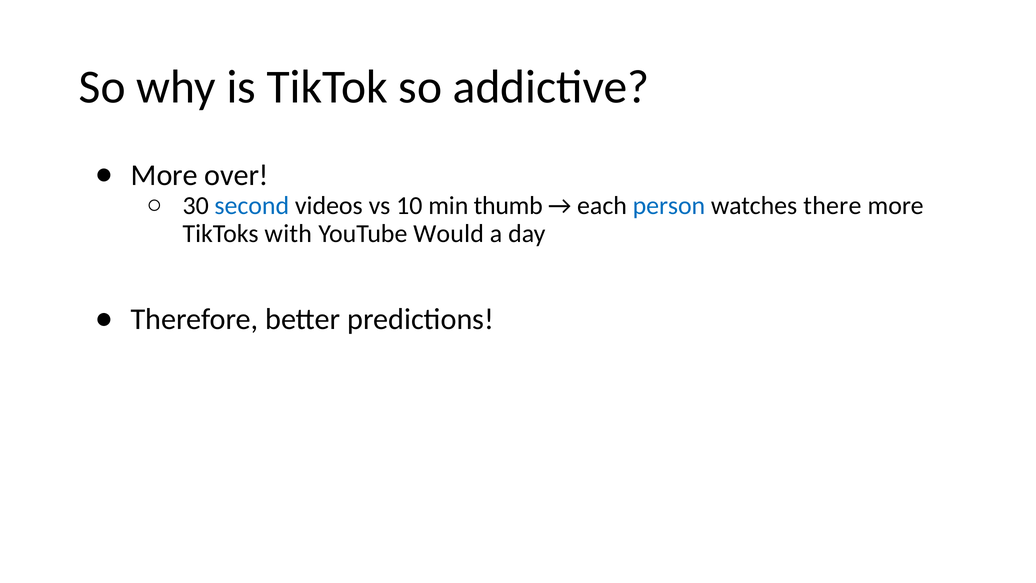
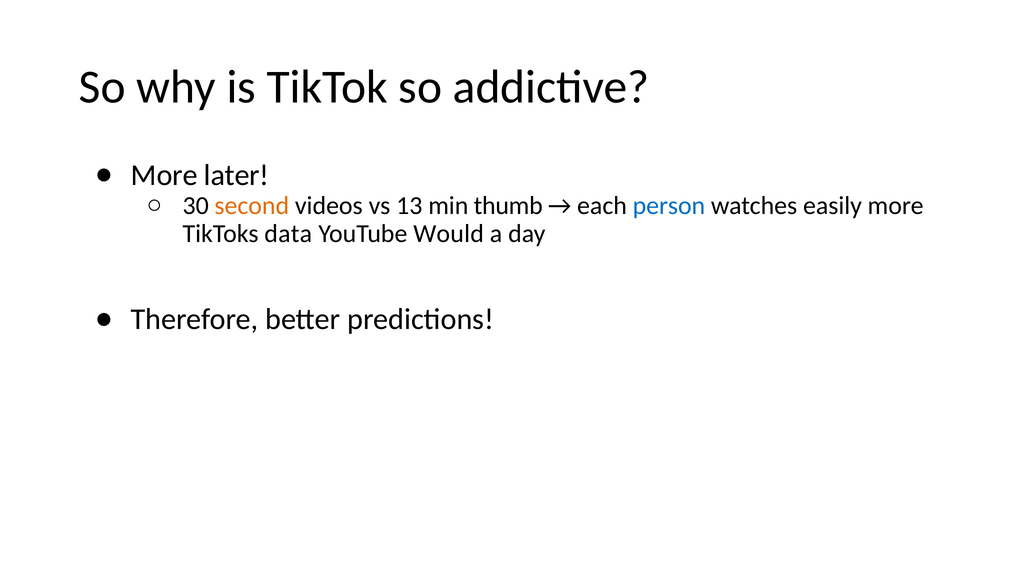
over: over -> later
second colour: blue -> orange
10: 10 -> 13
there: there -> easily
with: with -> data
